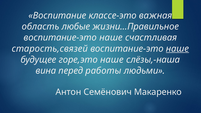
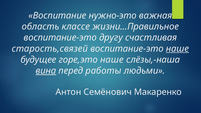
классе-это: классе-это -> нужно-это
любые: любые -> классе
наше at (111, 38): наше -> другу
вина underline: none -> present
